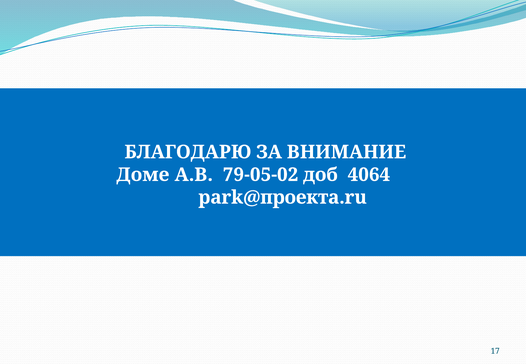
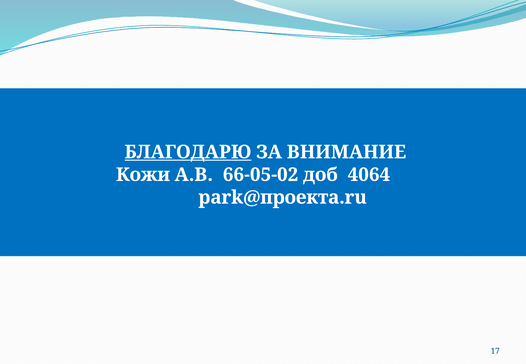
БЛАГОДАРЮ underline: none -> present
Доме: Доме -> Кожи
79-05-02: 79-05-02 -> 66-05-02
